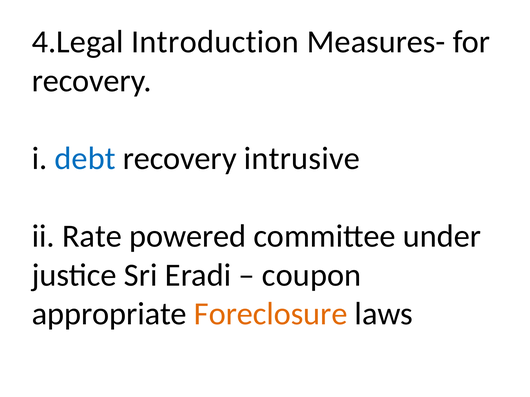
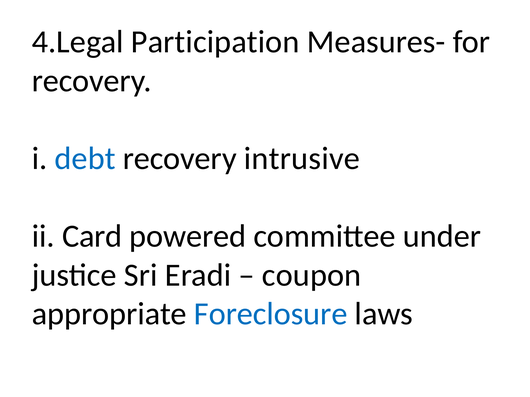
Introduction: Introduction -> Participation
Rate: Rate -> Card
Foreclosure colour: orange -> blue
